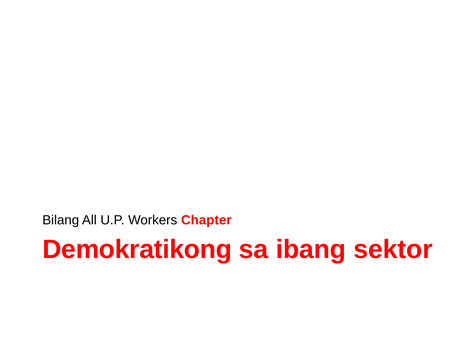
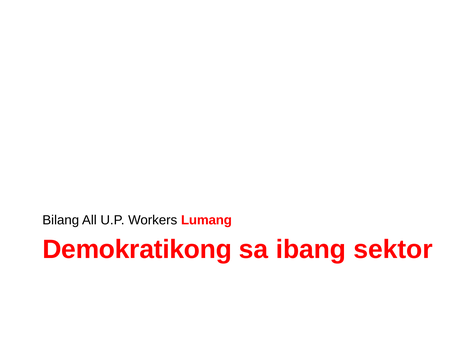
Chapter: Chapter -> Lumang
